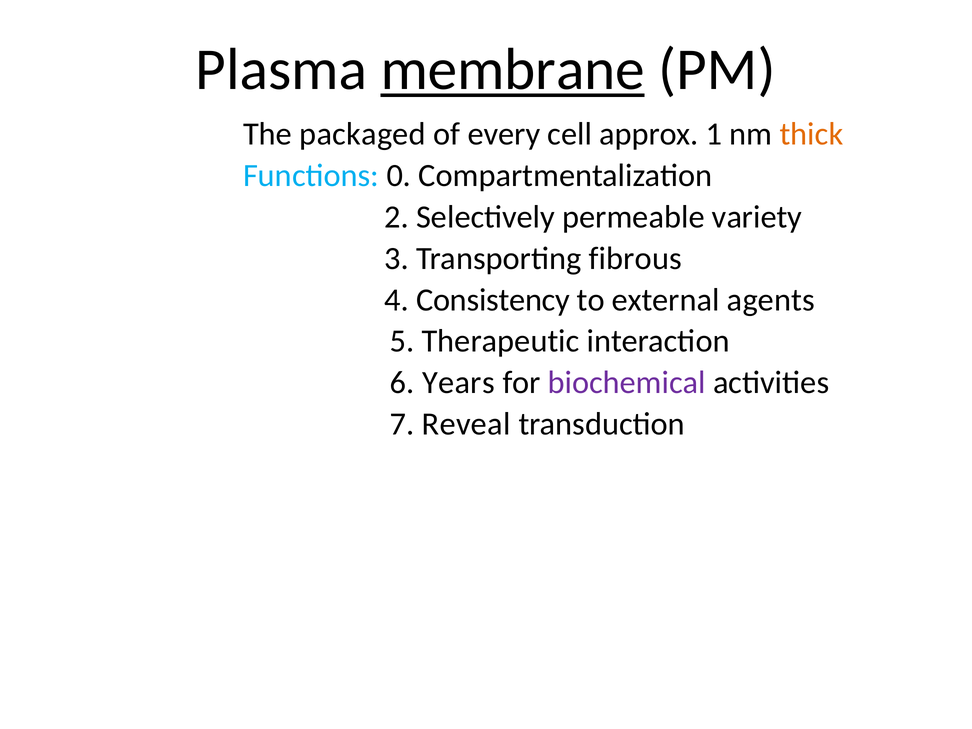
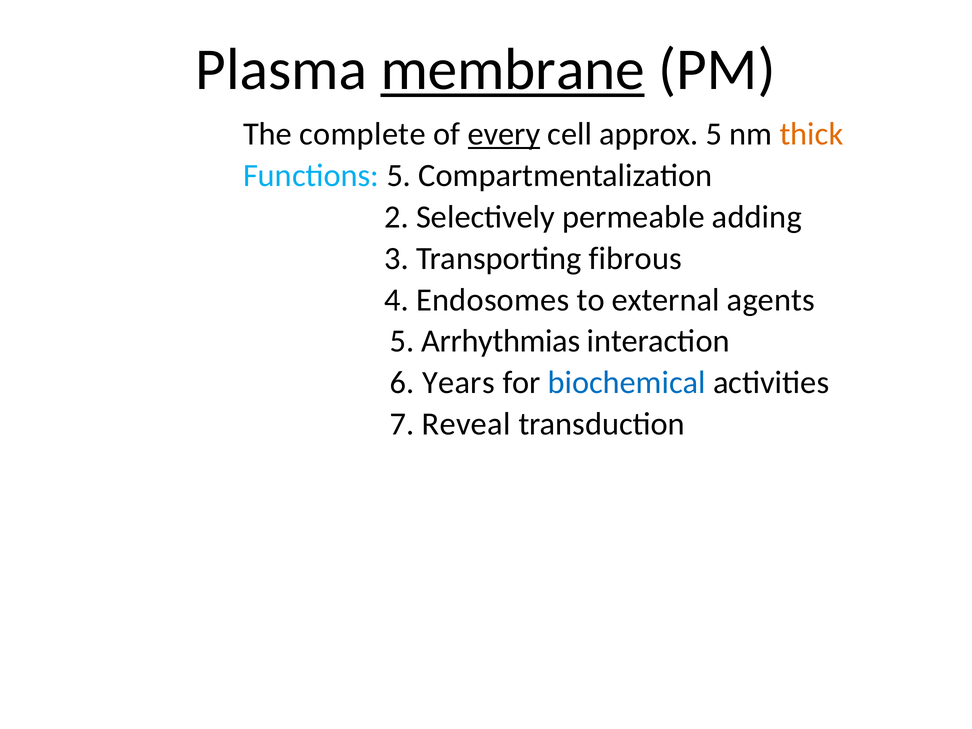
packaged: packaged -> complete
every underline: none -> present
approx 1: 1 -> 5
Functions 0: 0 -> 5
variety: variety -> adding
Consistency: Consistency -> Endosomes
Therapeutic: Therapeutic -> Arrhythmias
biochemical colour: purple -> blue
